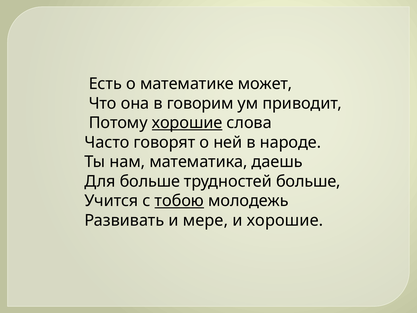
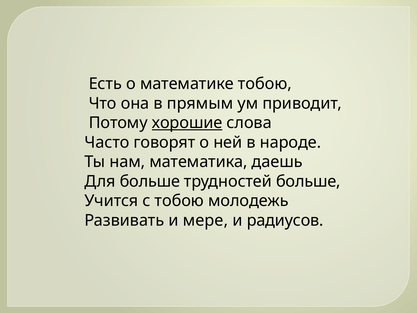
математике может: может -> тобою
говорим: говорим -> прямым
тобою at (179, 201) underline: present -> none
и хорошие: хорошие -> радиусов
